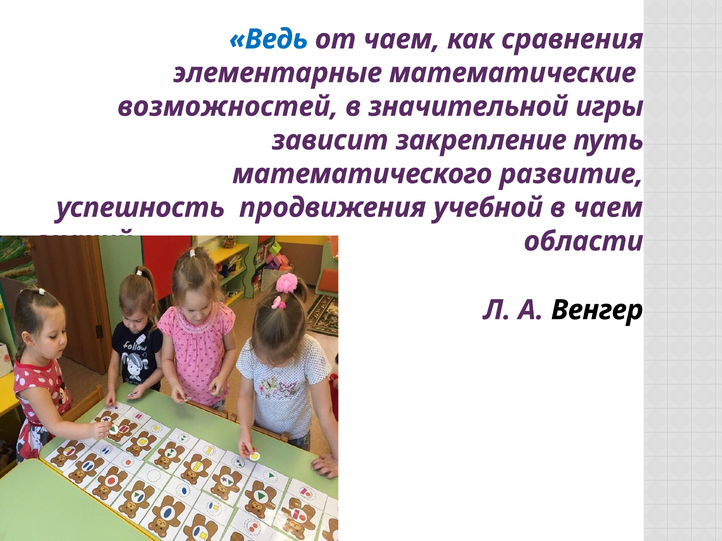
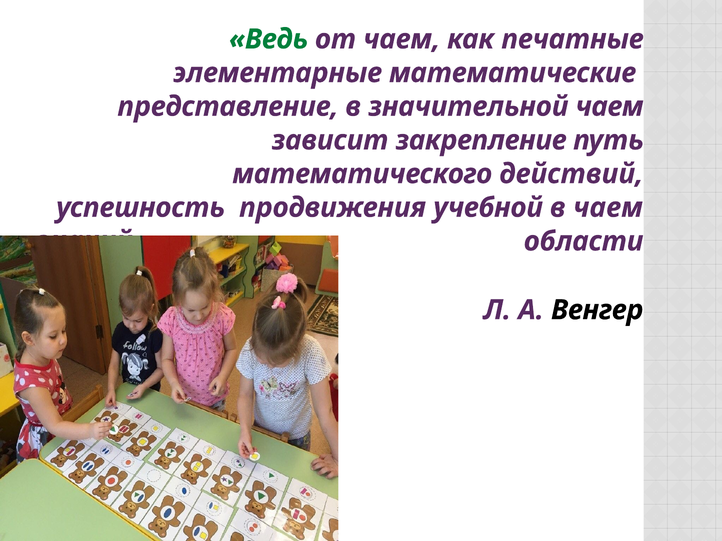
Ведь colour: blue -> green
сравнения: сравнения -> печатные
возможностей: возможностей -> представление
значительной игры: игры -> чаем
развитие: развитие -> действий
